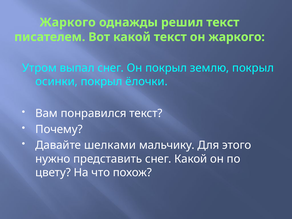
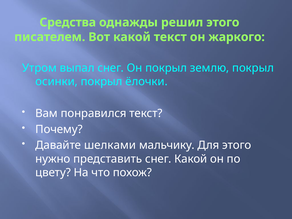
Жаркого at (68, 22): Жаркого -> Средства
решил текст: текст -> этого
